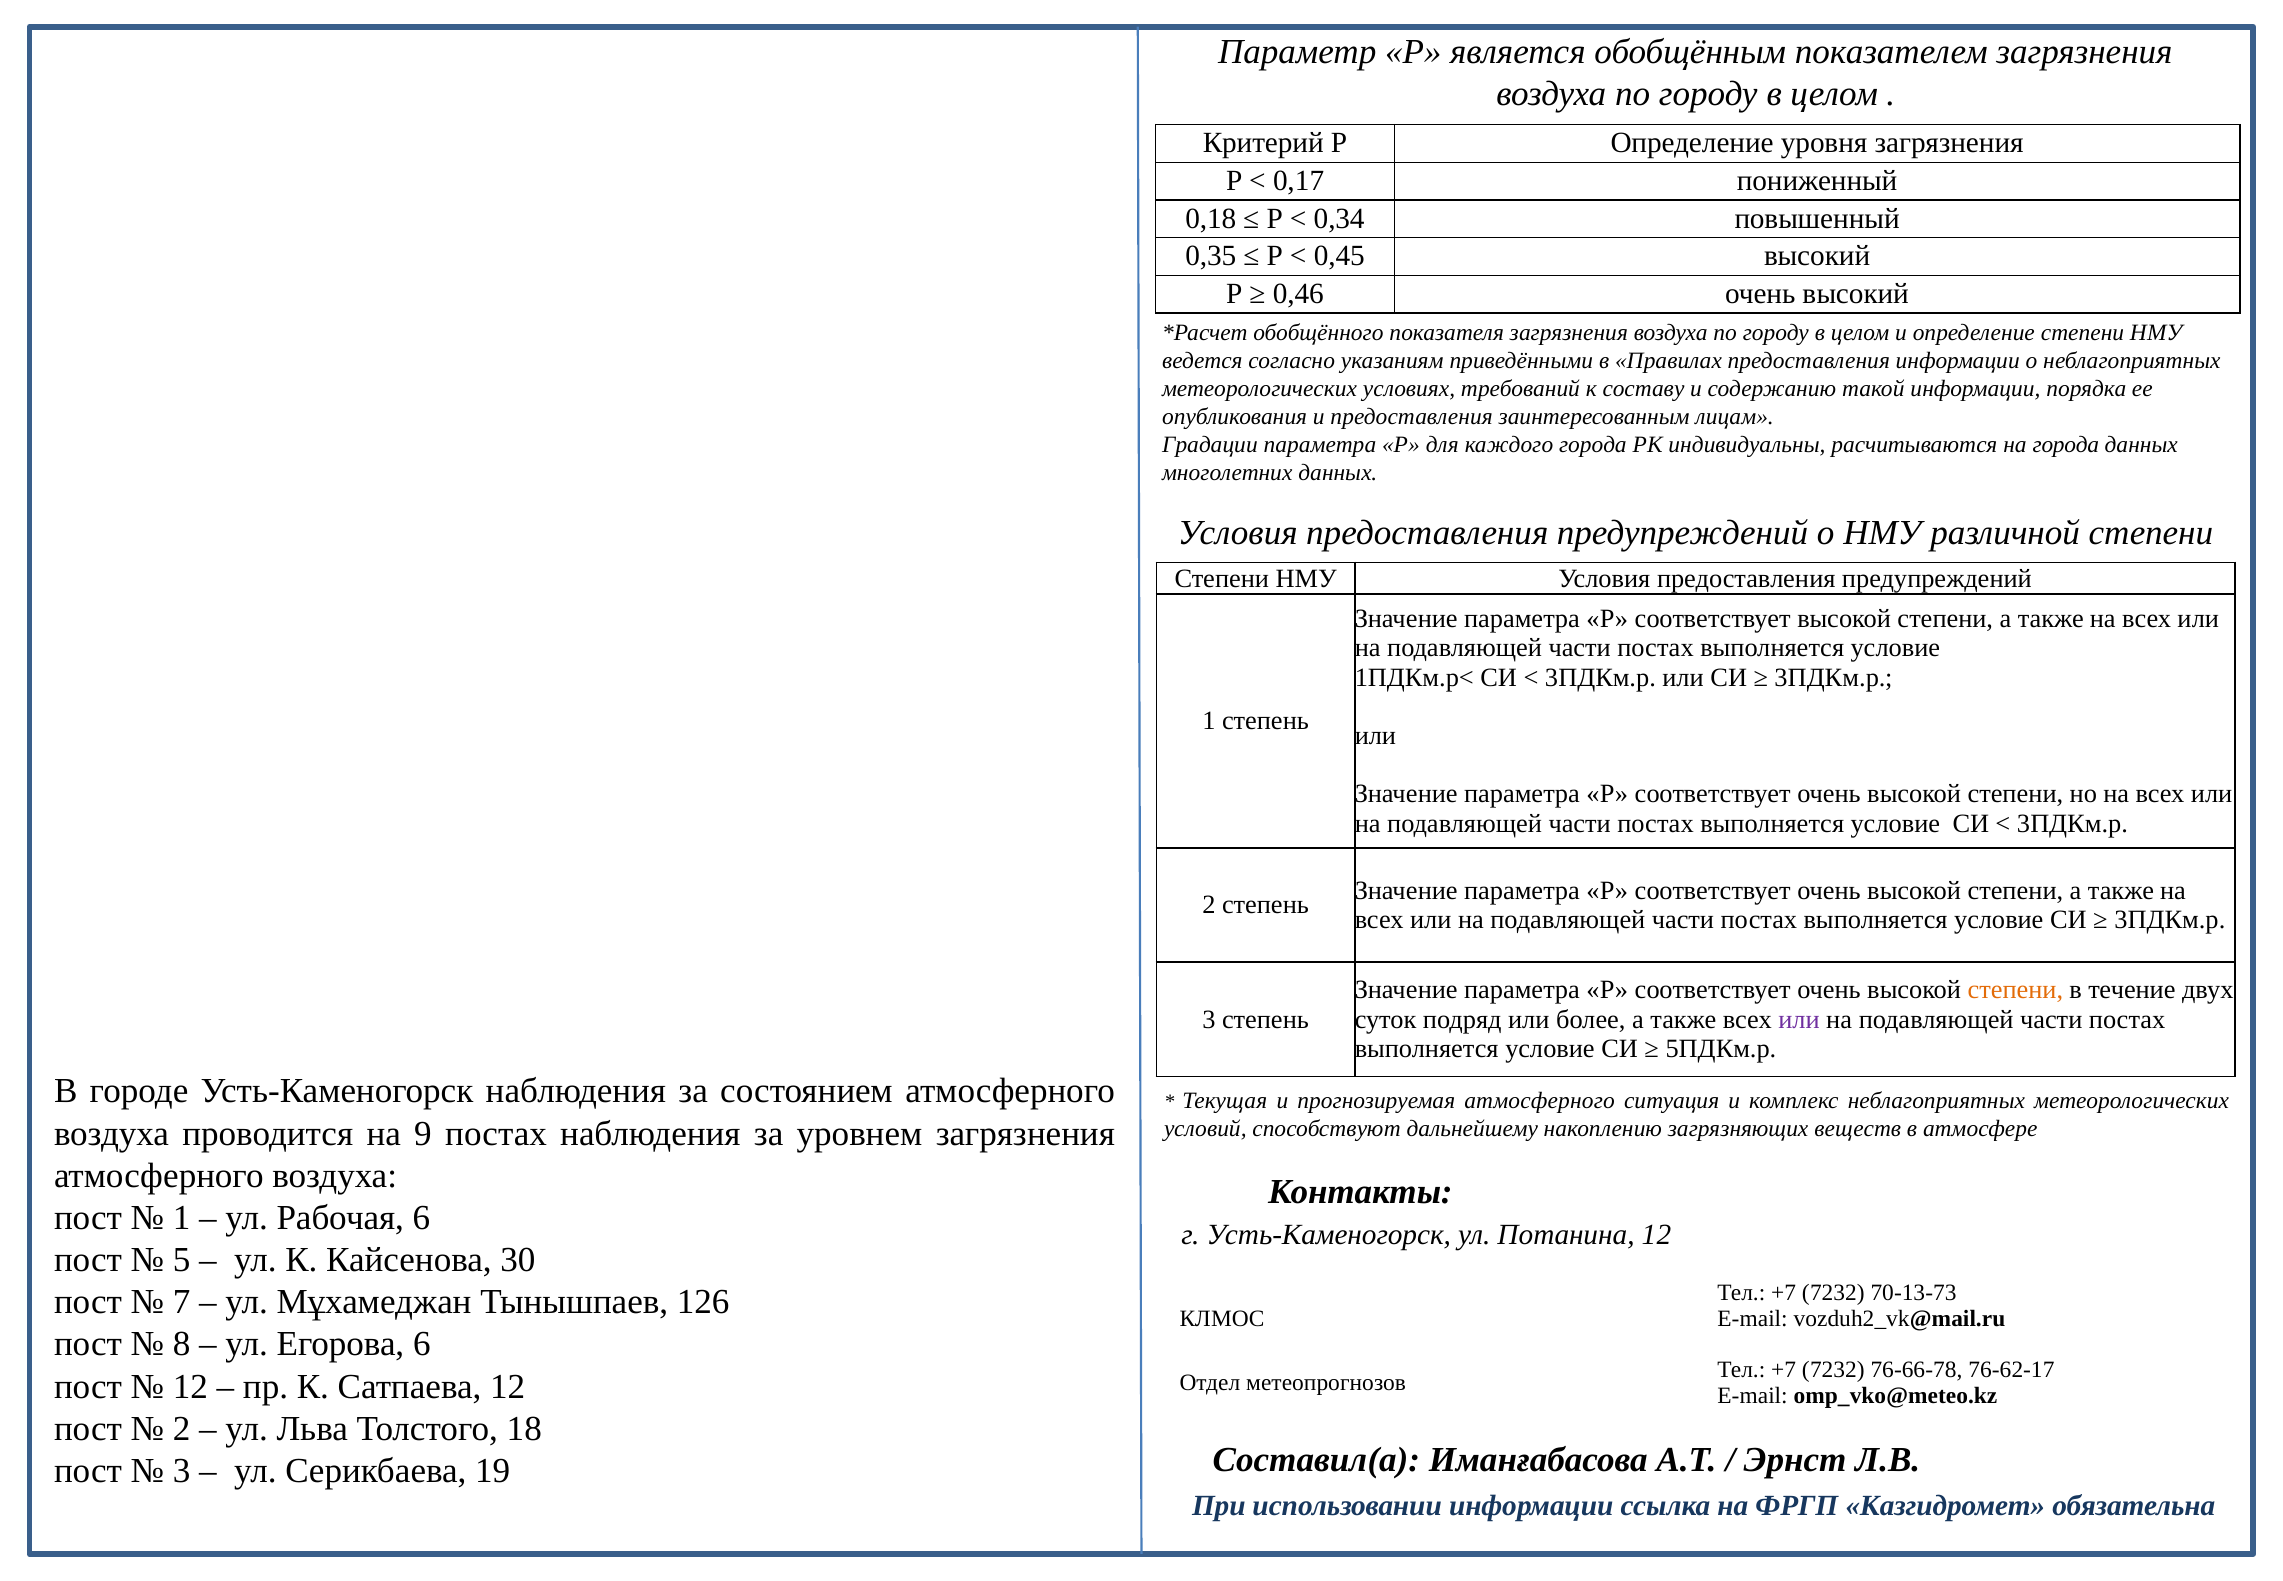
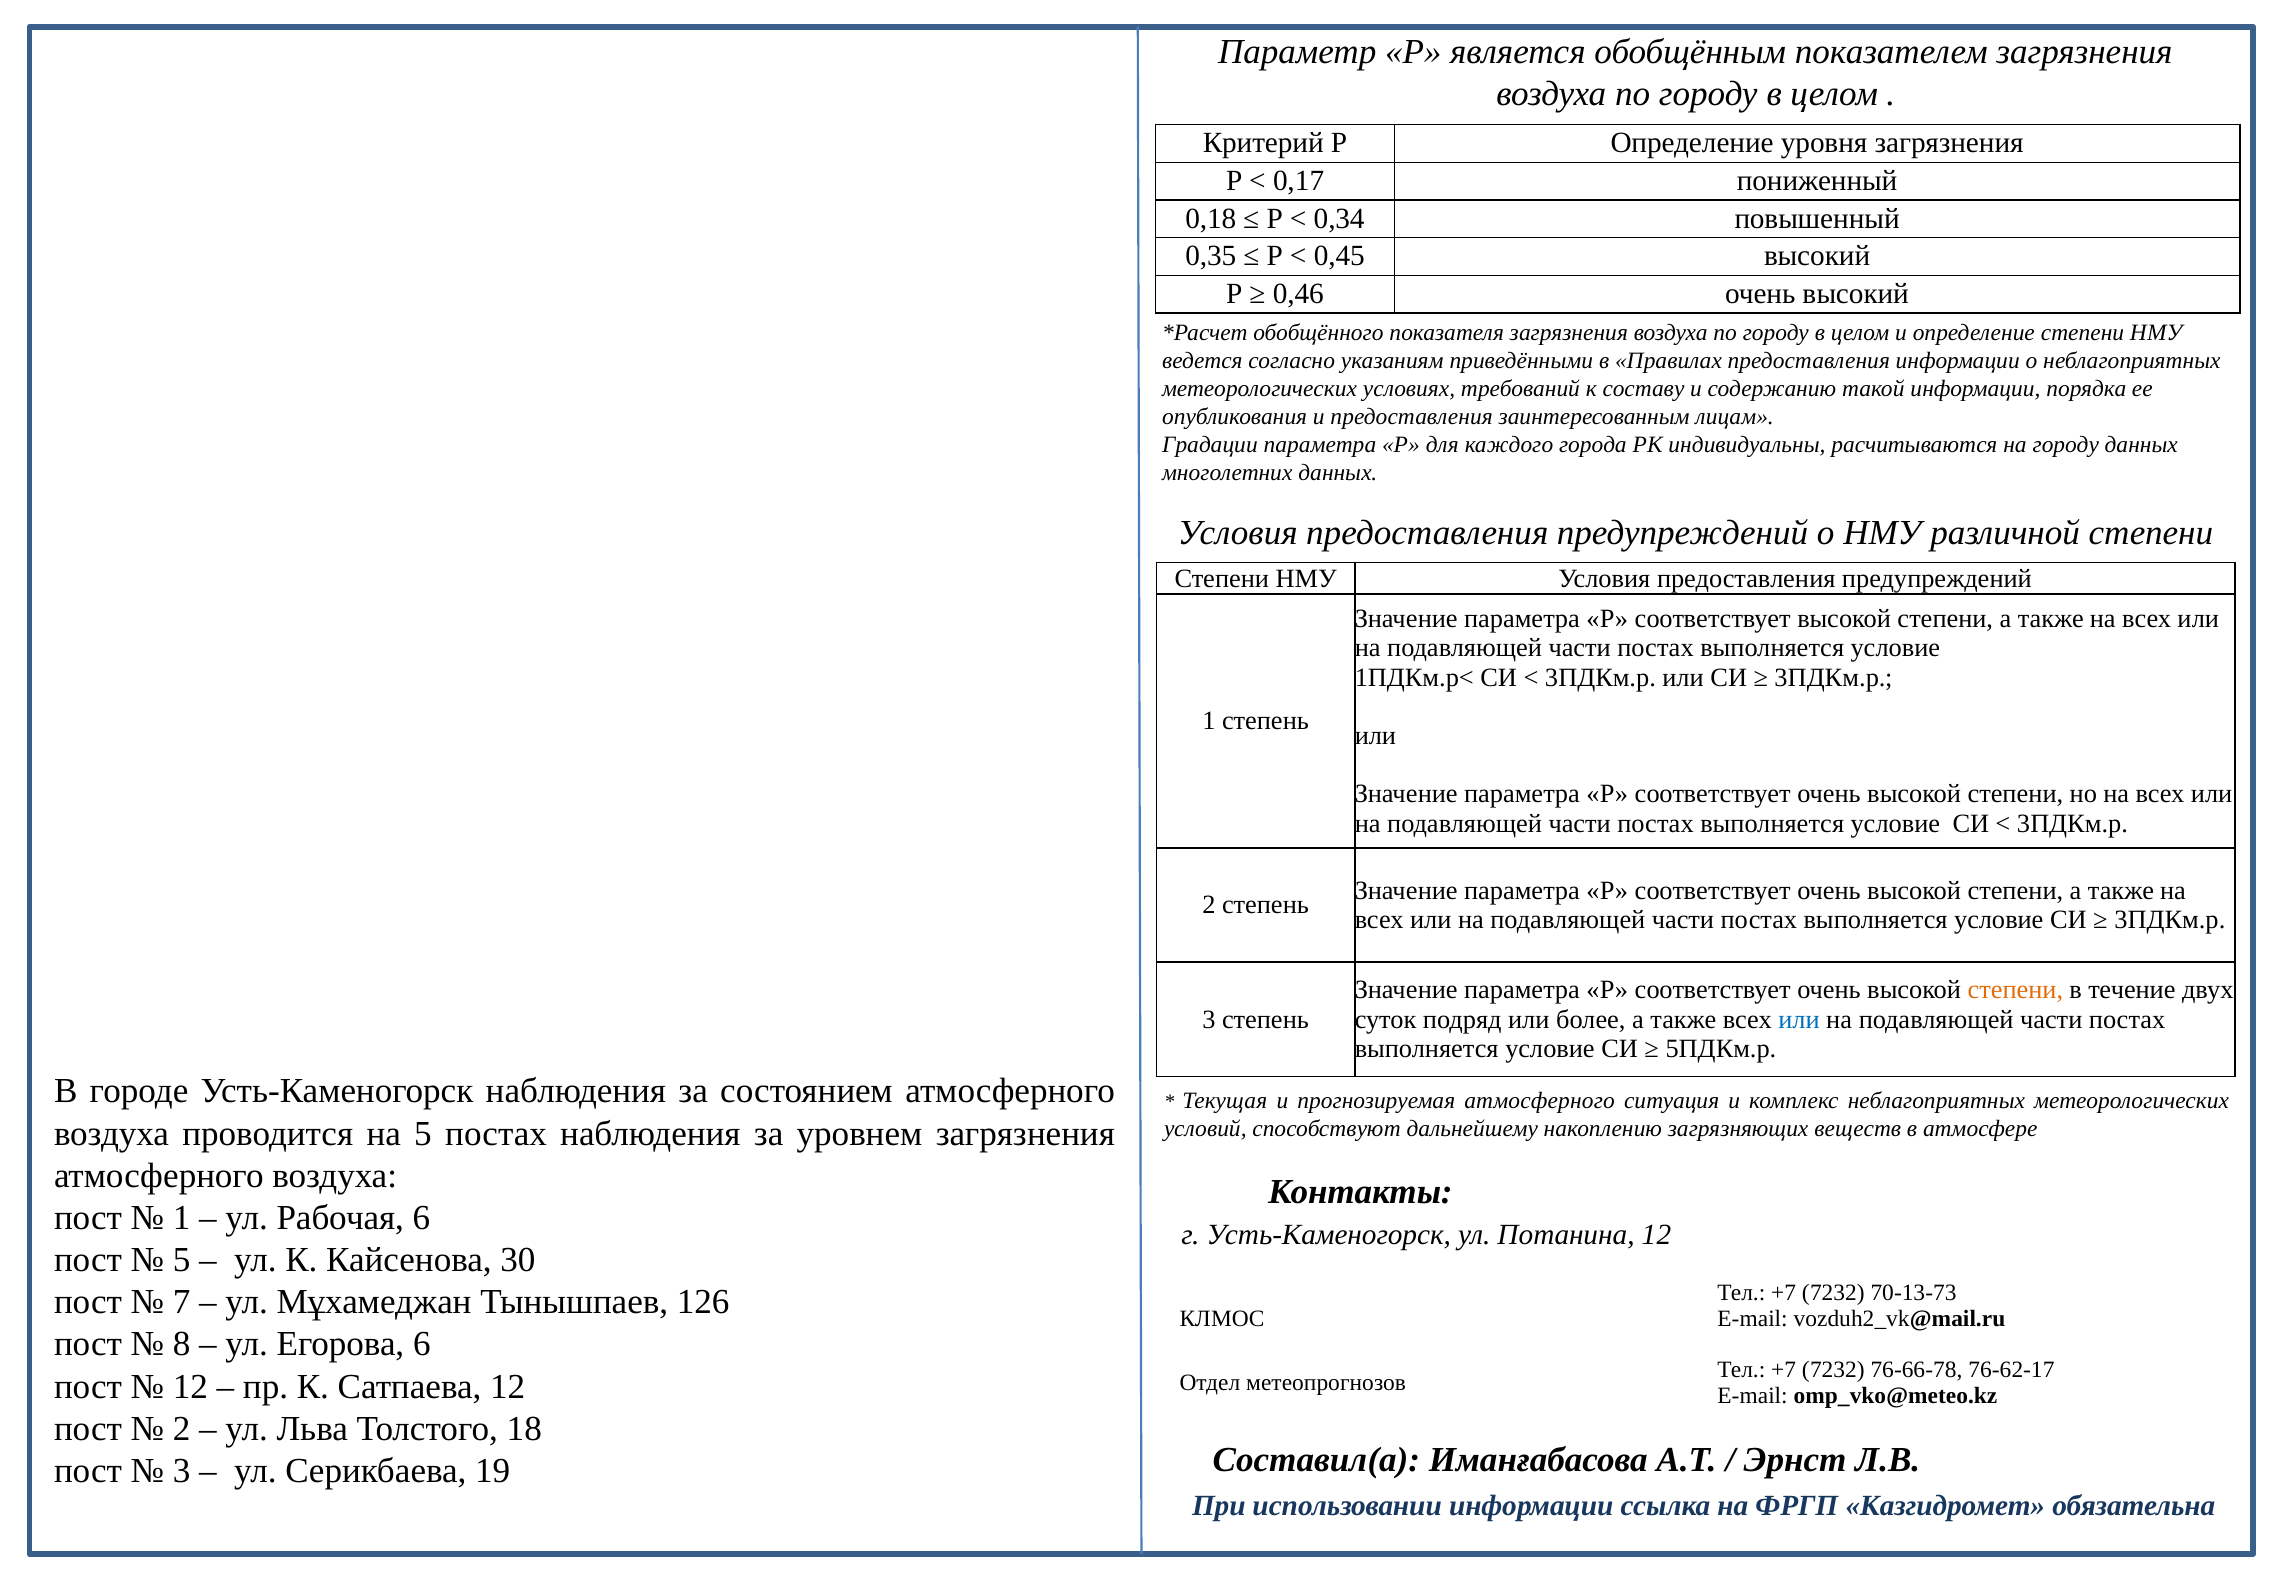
на города: города -> городу
или at (1799, 1019) colour: purple -> blue
на 9: 9 -> 5
